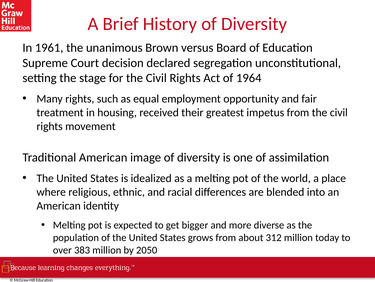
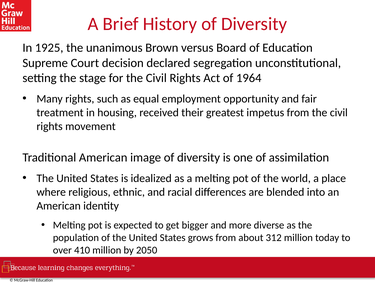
1961: 1961 -> 1925
383: 383 -> 410
